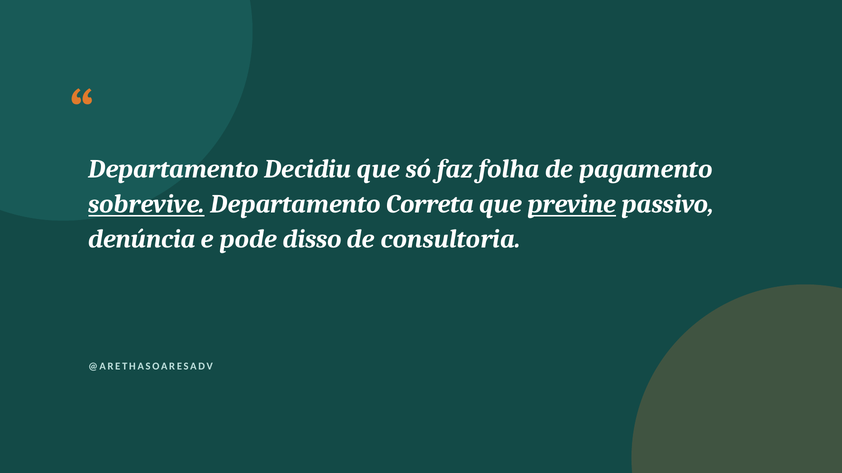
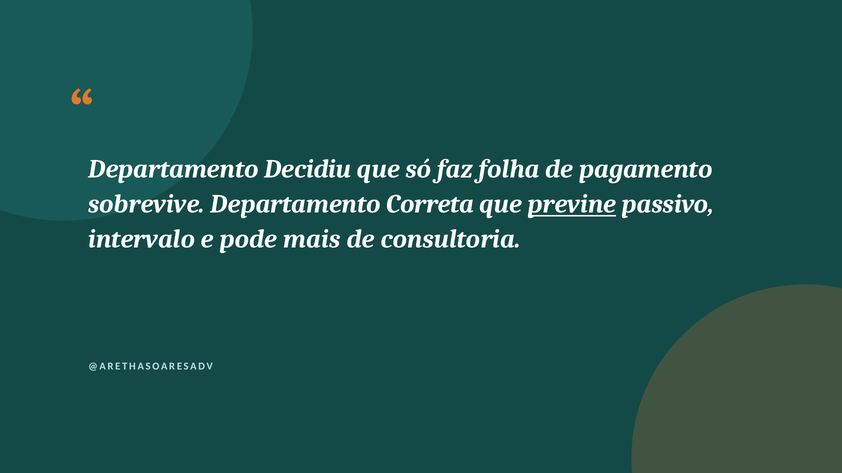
sobrevive underline: present -> none
denúncia: denúncia -> intervalo
disso: disso -> mais
